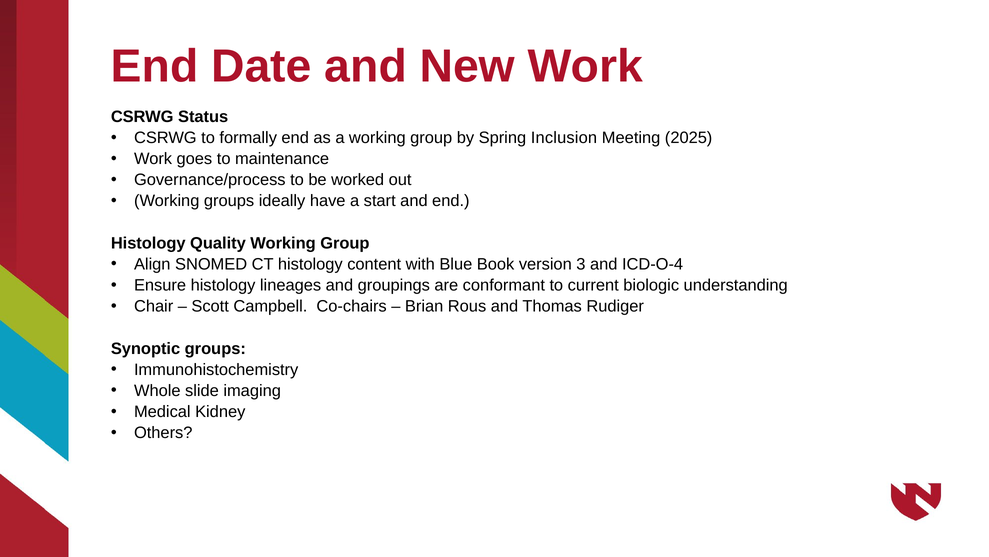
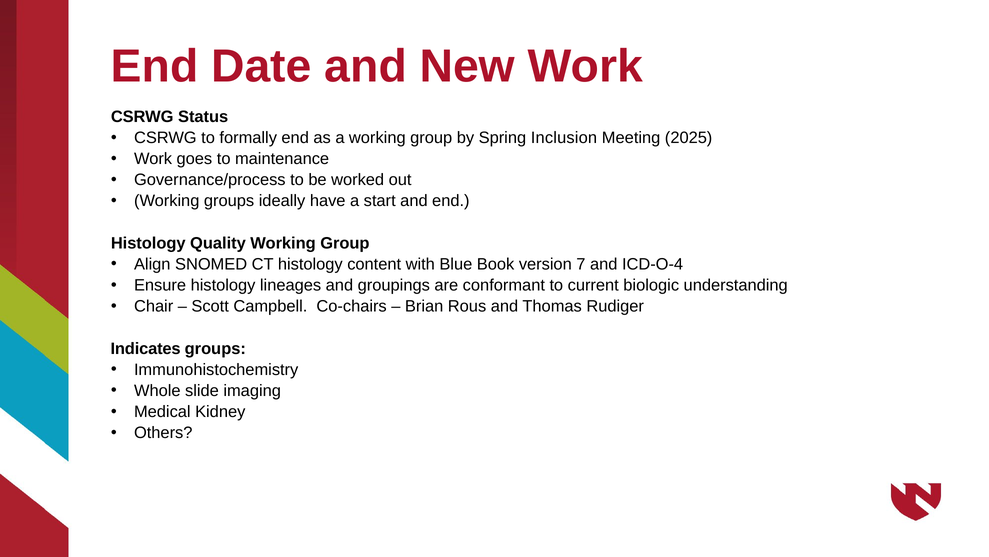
3: 3 -> 7
Synoptic: Synoptic -> Indicates
